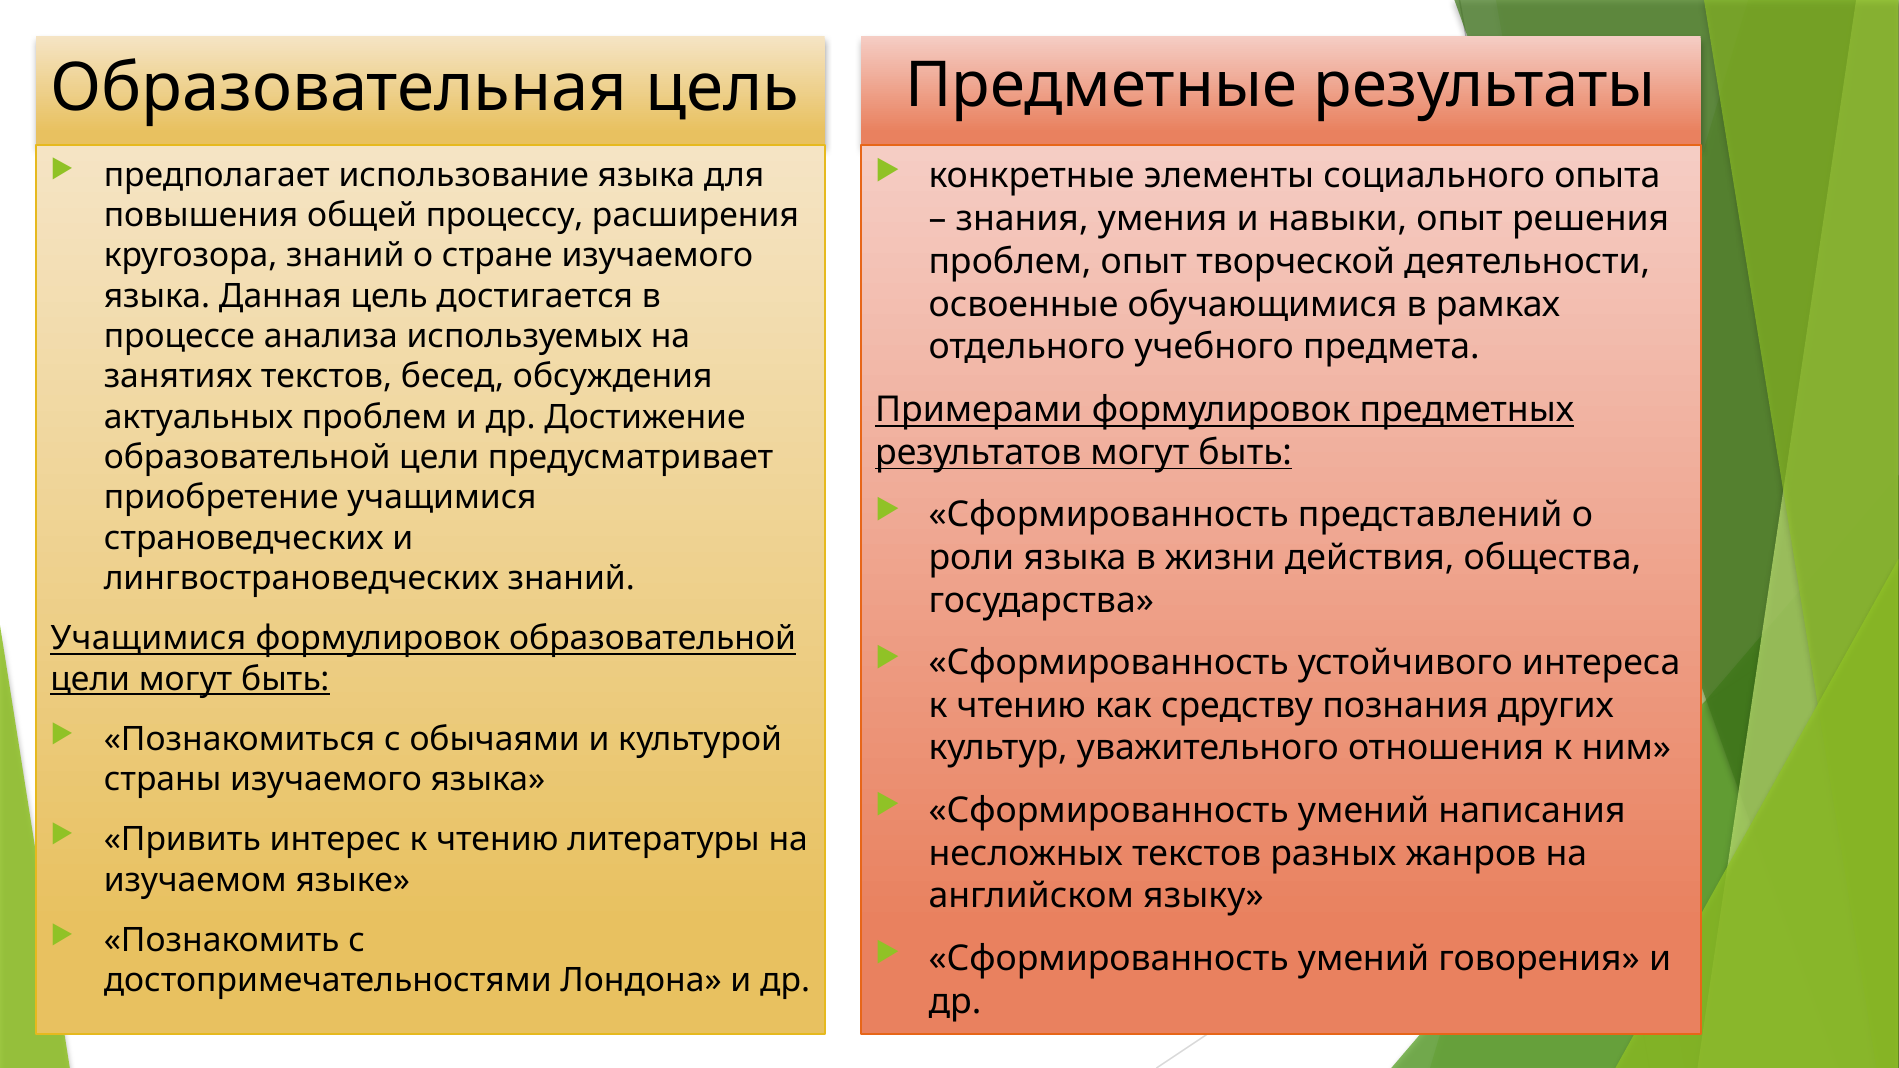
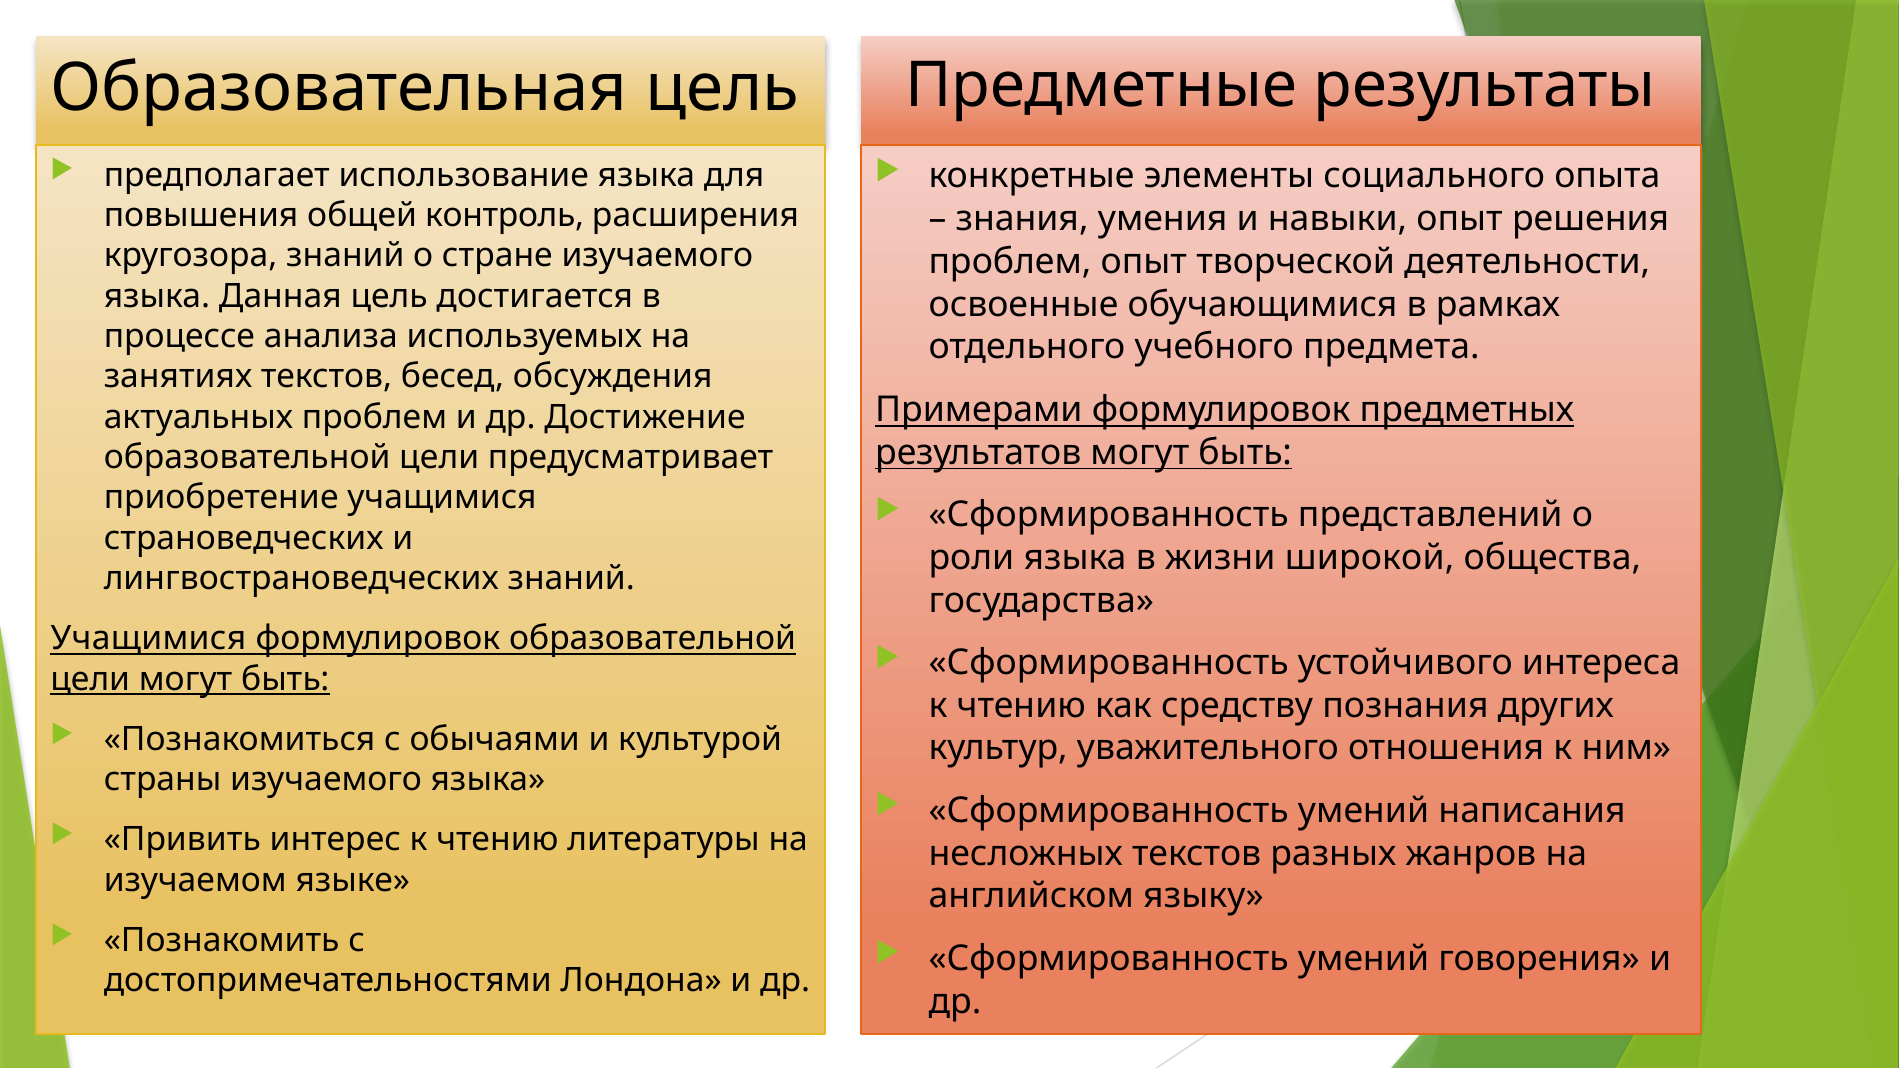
процессу: процессу -> контроль
действия: действия -> широкой
